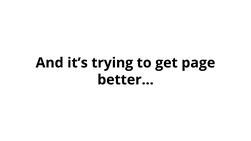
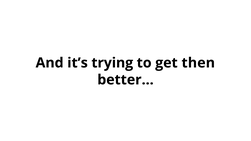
page: page -> then
